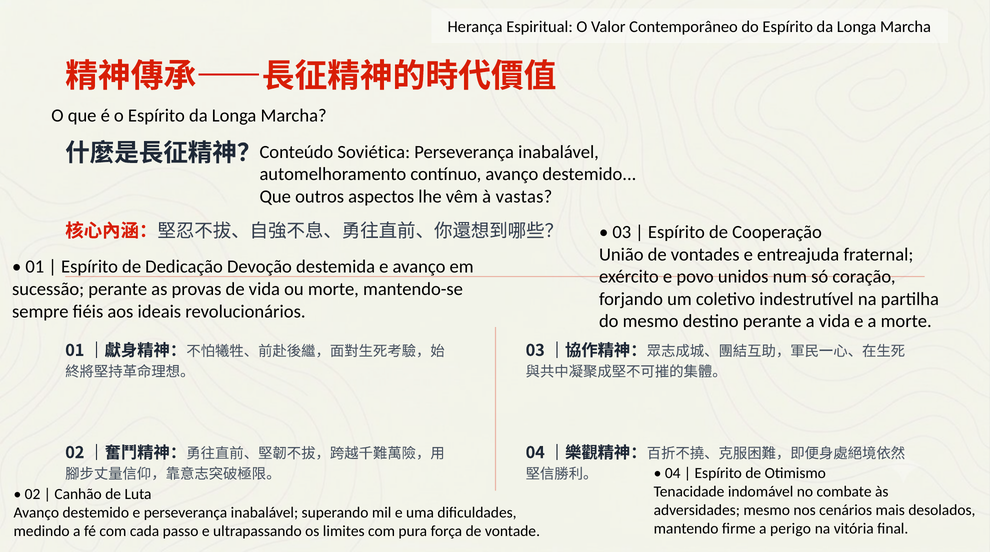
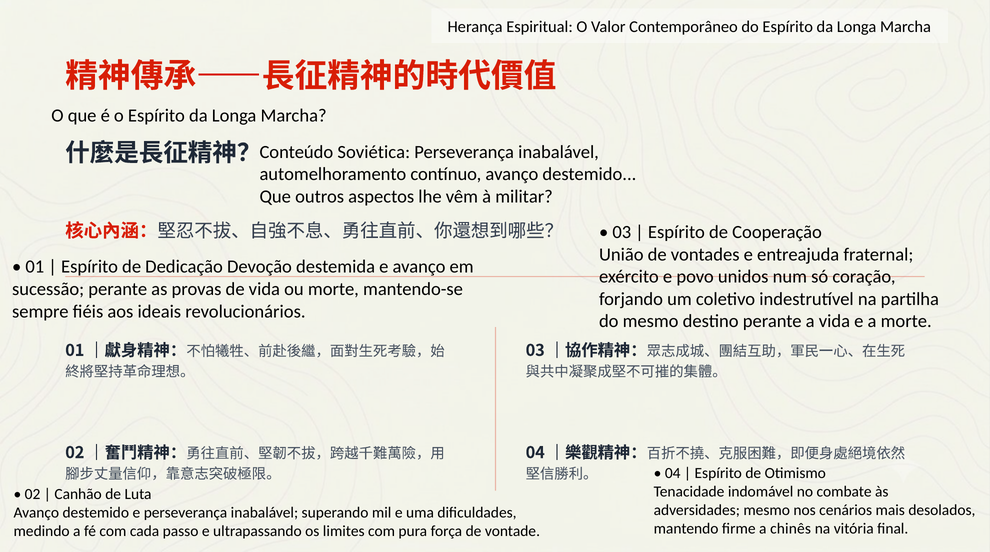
vastas: vastas -> militar
perigo: perigo -> chinês
